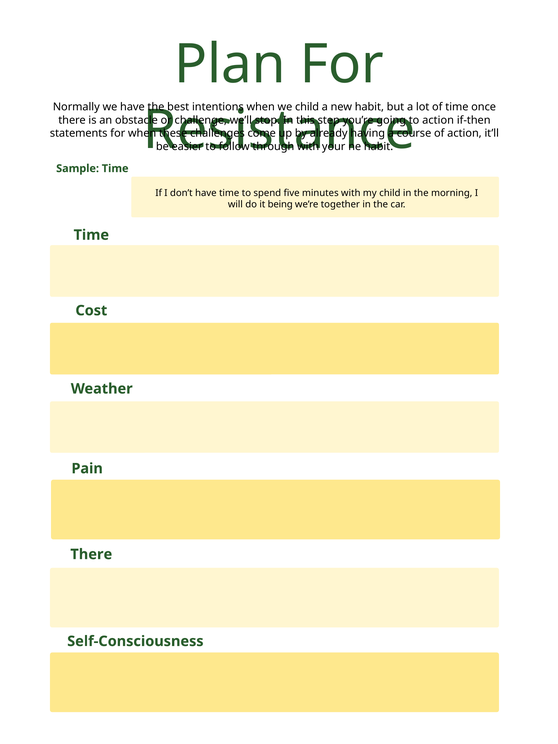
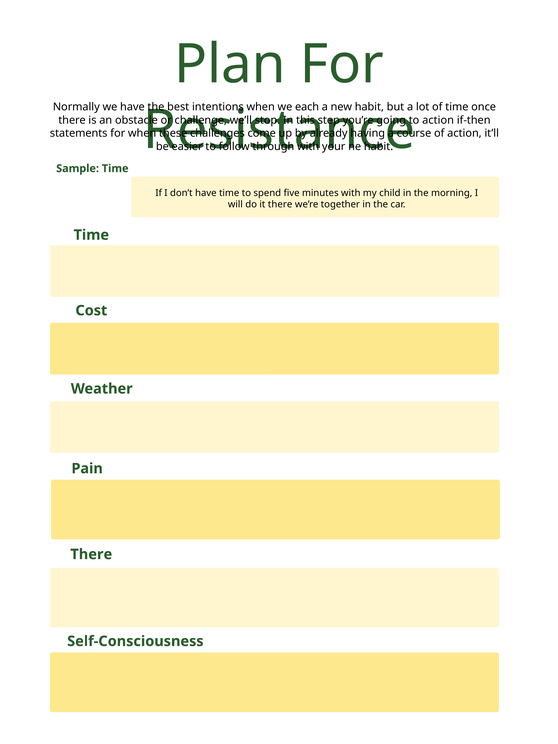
we child: child -> each
it being: being -> there
